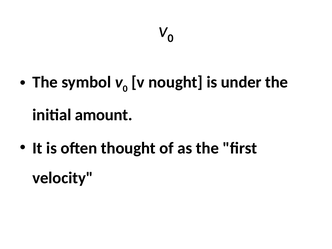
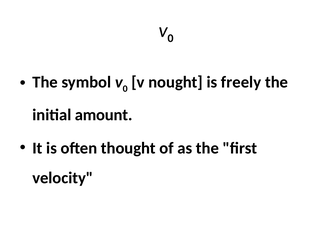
under: under -> freely
